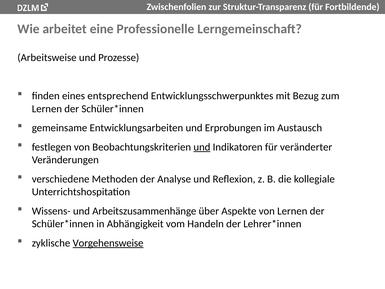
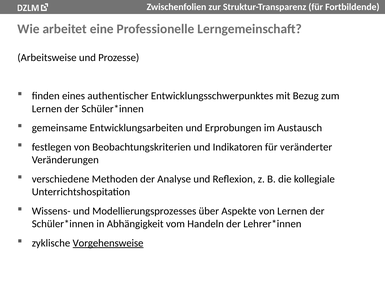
entsprechend: entsprechend -> authentischer
und at (202, 147) underline: present -> none
Arbeitszusammenhänge: Arbeitszusammenhänge -> Modellierungsprozesses
